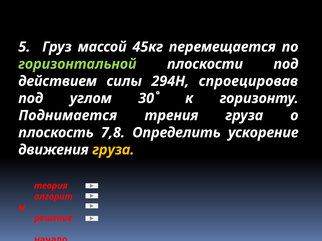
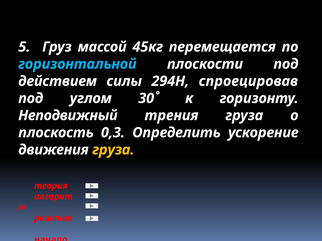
горизонтальной colour: light green -> light blue
Поднимается: Поднимается -> Неподвижный
7,8: 7,8 -> 0,3
